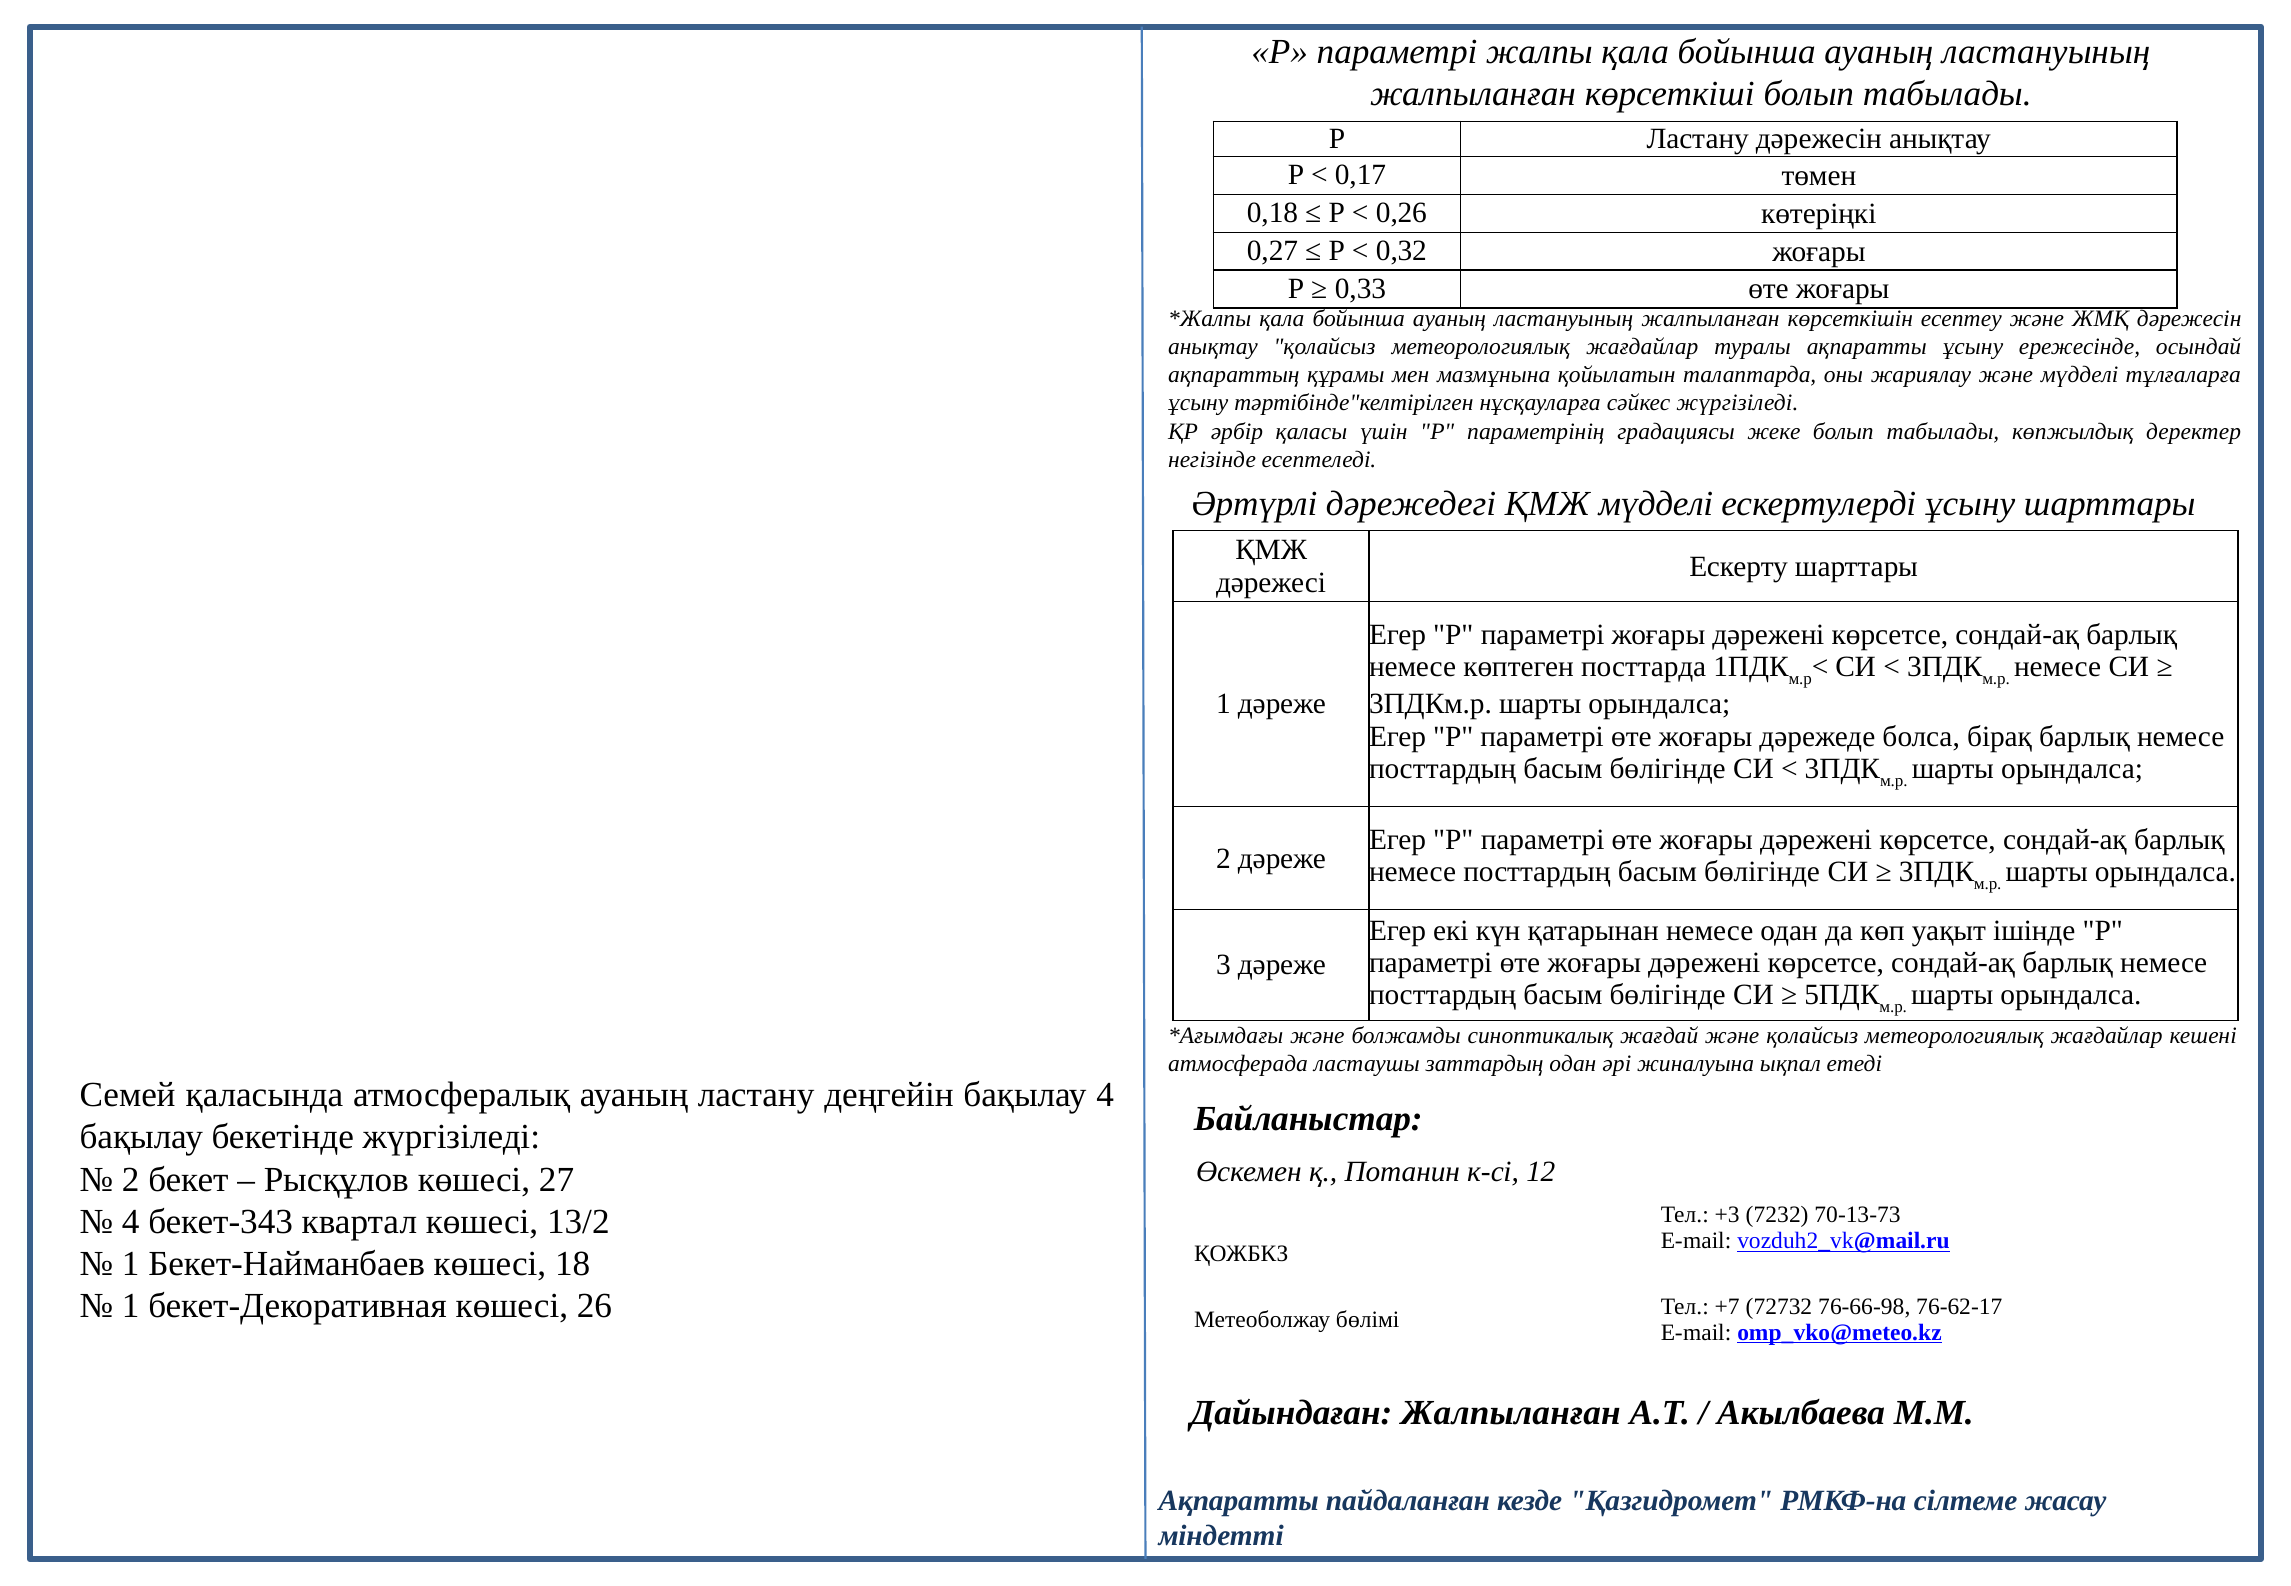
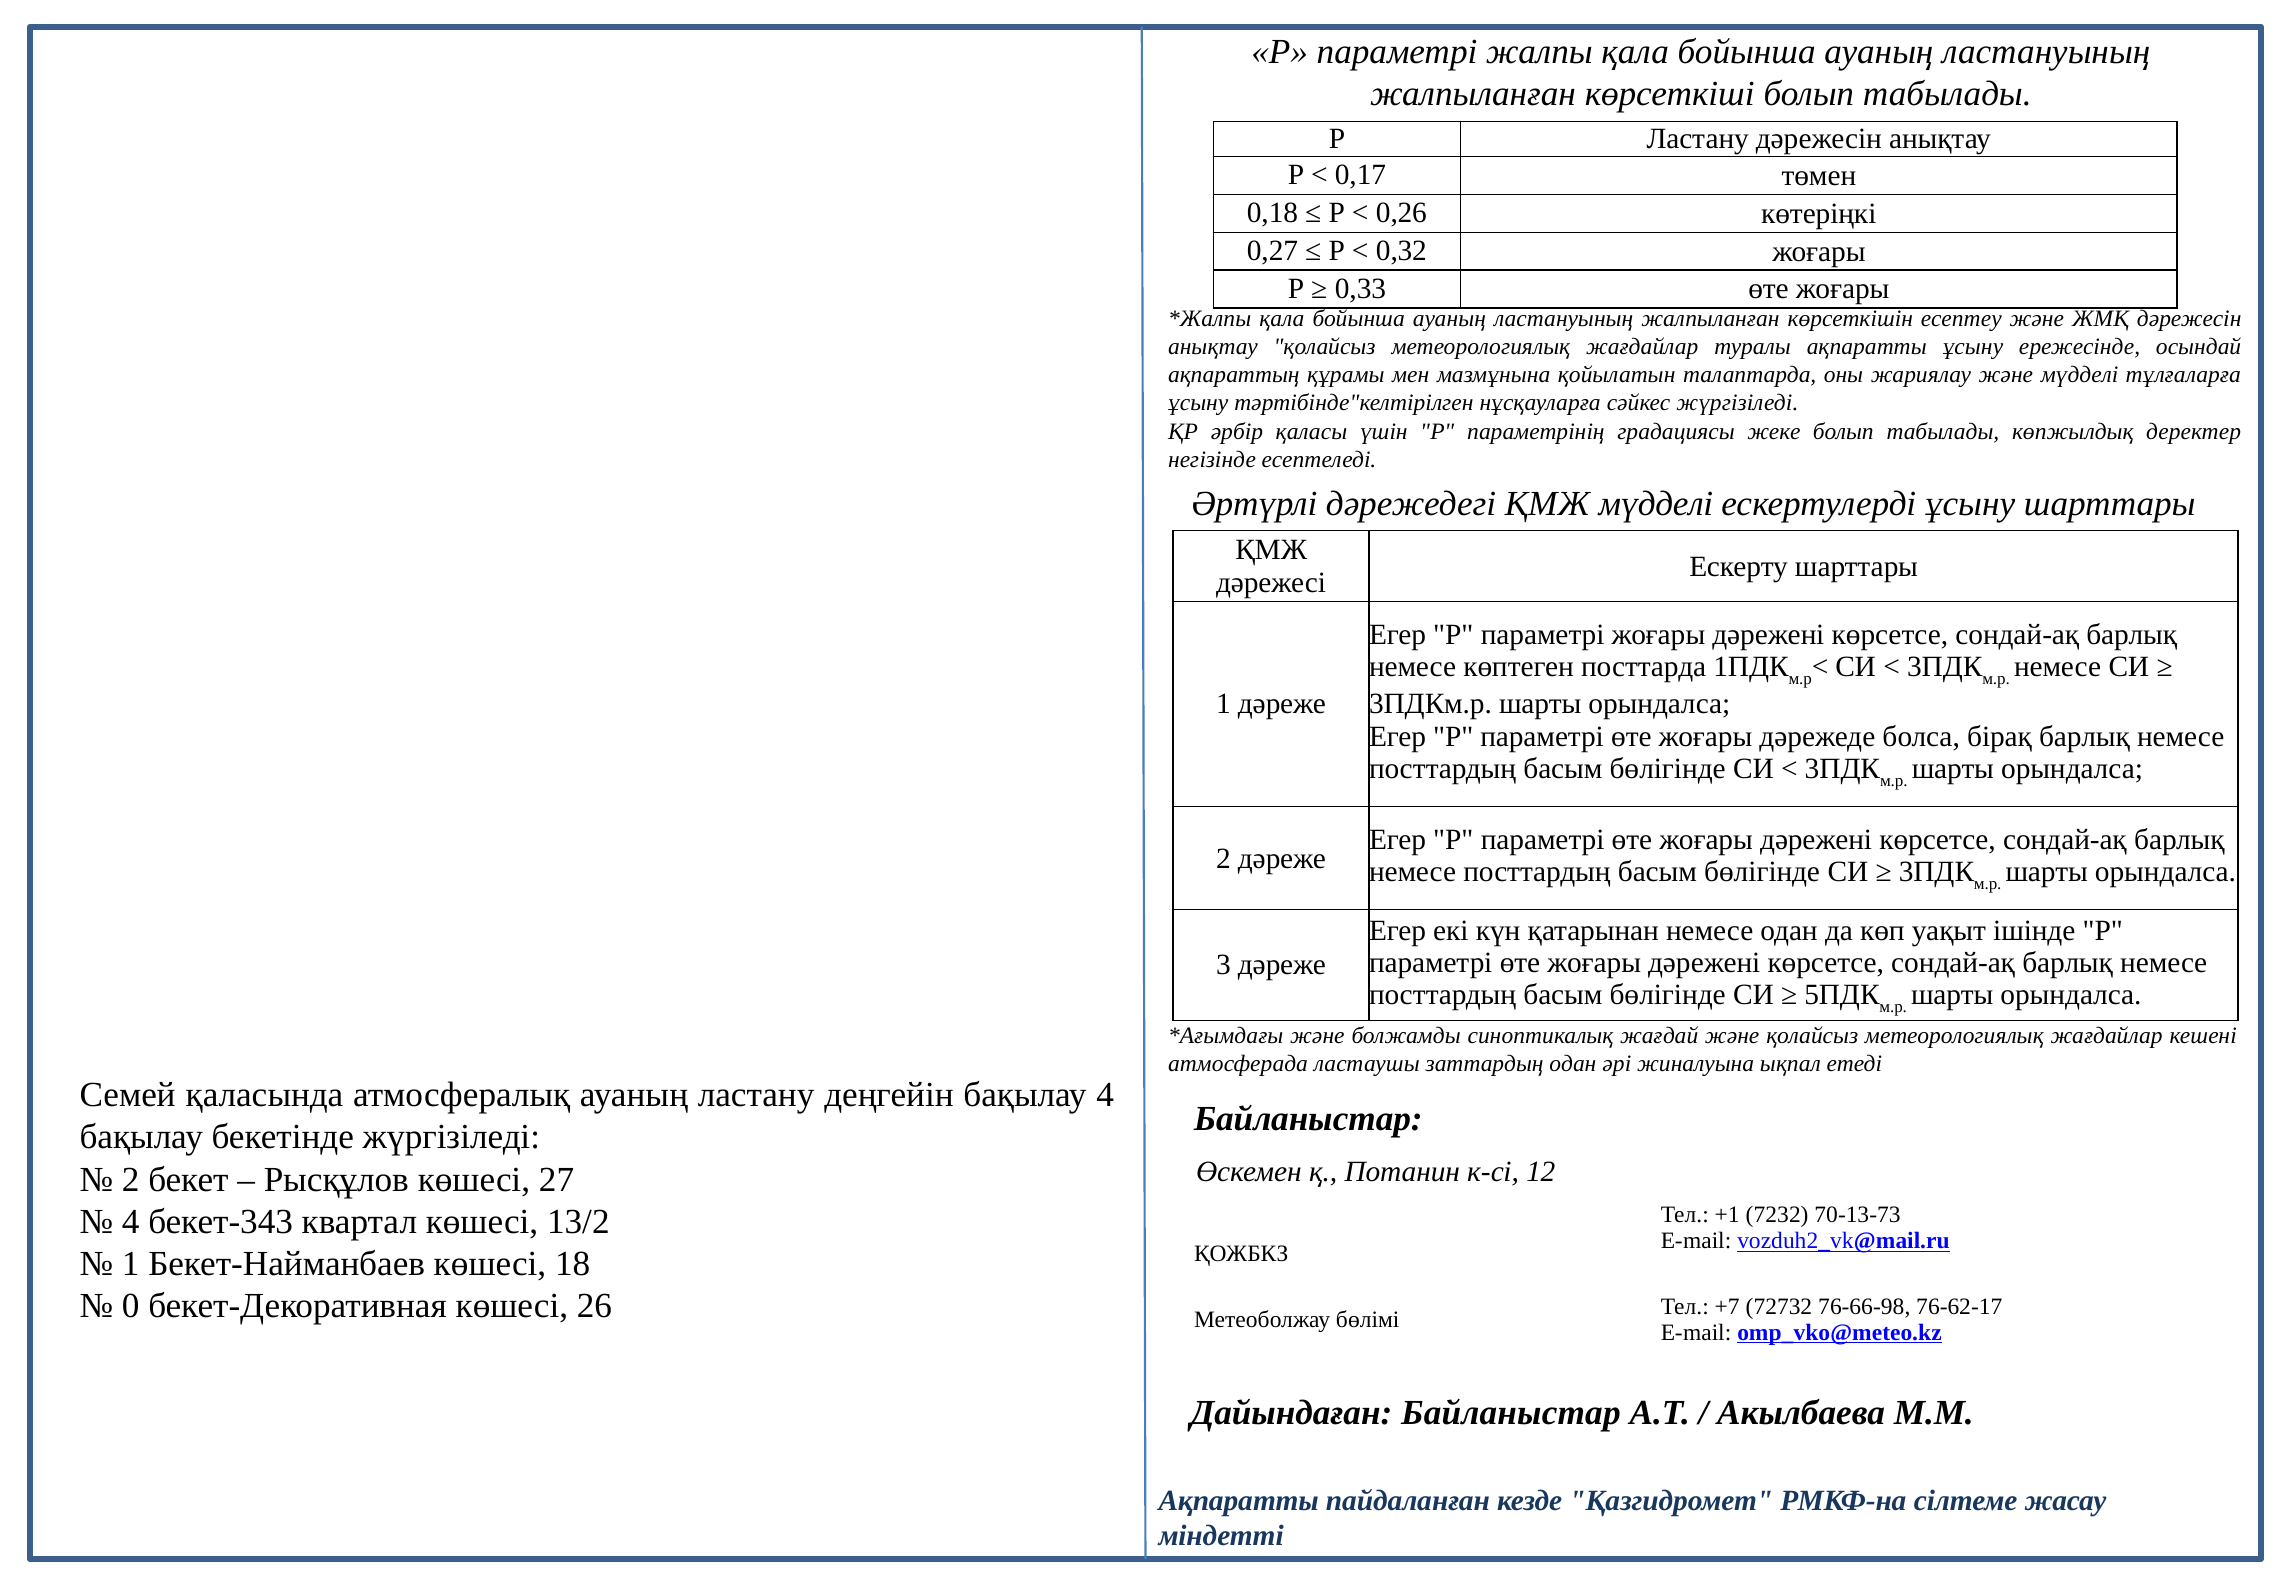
+3: +3 -> +1
1 at (131, 1306): 1 -> 0
Дайындаған Жалпыланған: Жалпыланған -> Байланыстар
